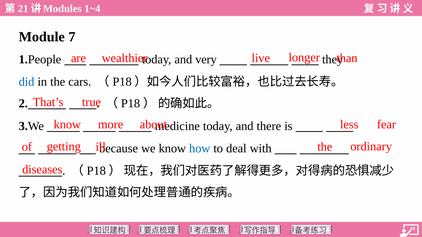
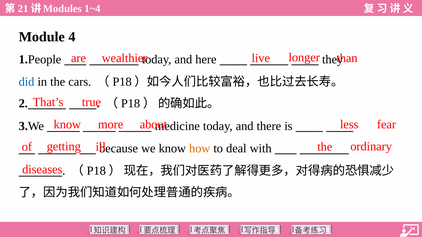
7: 7 -> 4
very: very -> here
how colour: blue -> orange
